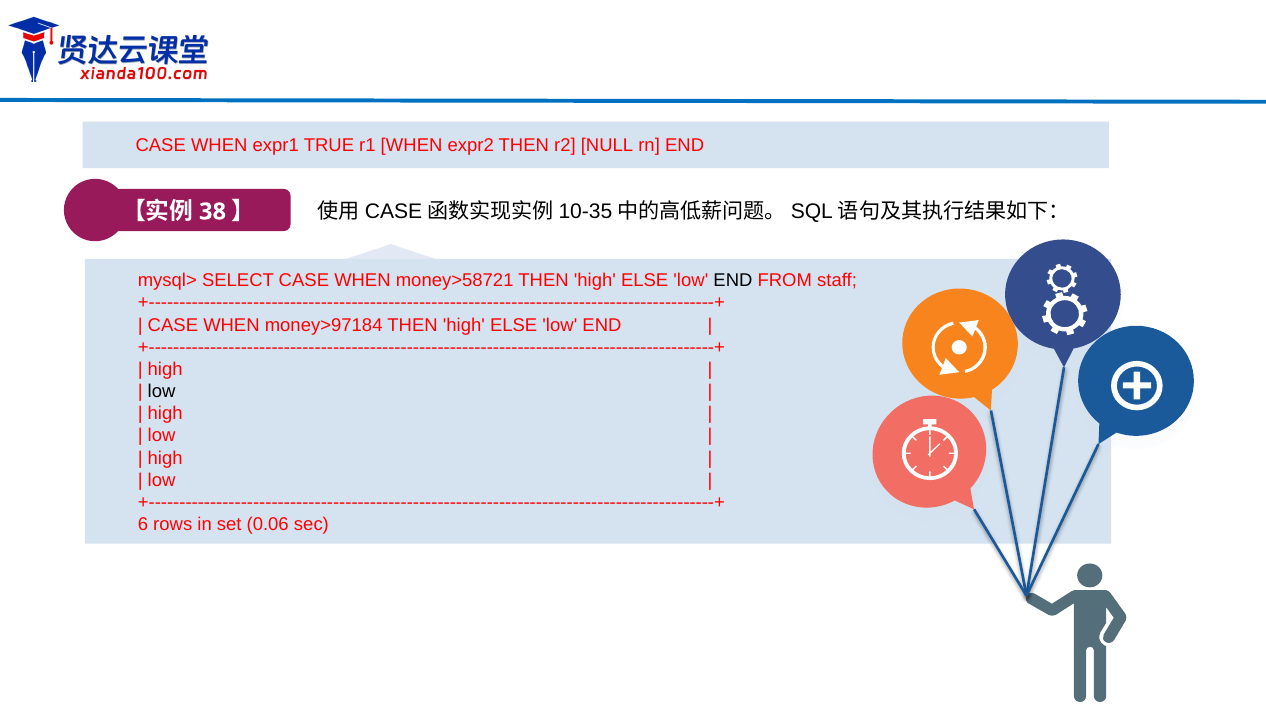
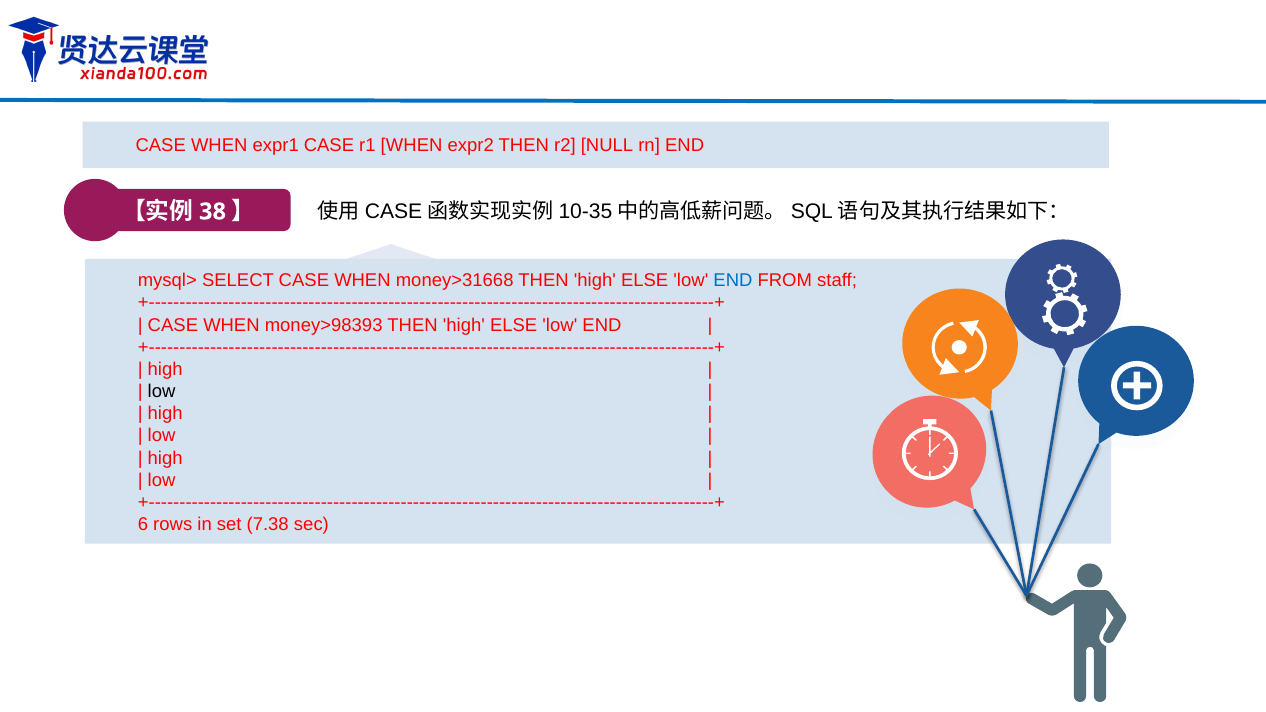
expr1 TRUE: TRUE -> CASE
money>58721: money>58721 -> money>31668
END at (733, 281) colour: black -> blue
money>97184: money>97184 -> money>98393
0.06: 0.06 -> 7.38
